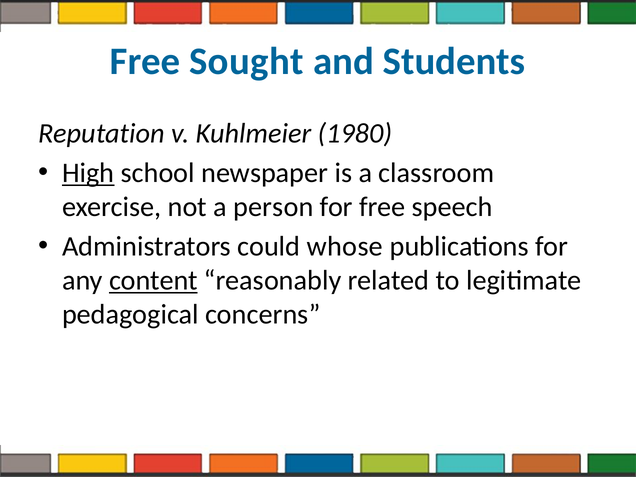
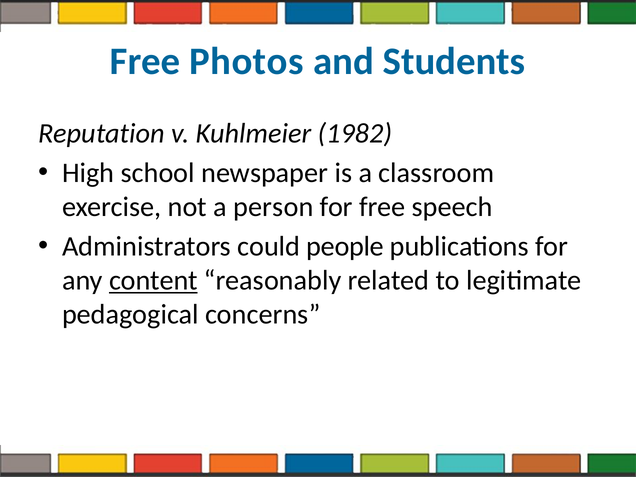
Sought: Sought -> Photos
1980: 1980 -> 1982
High underline: present -> none
whose: whose -> people
